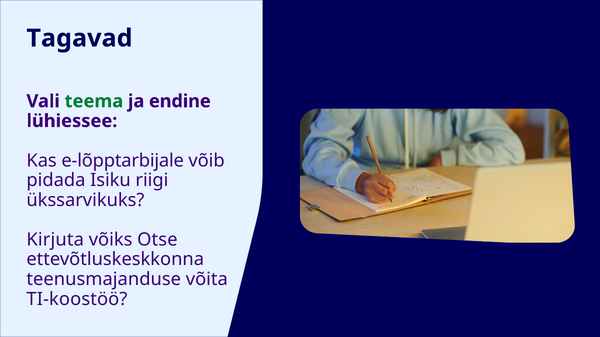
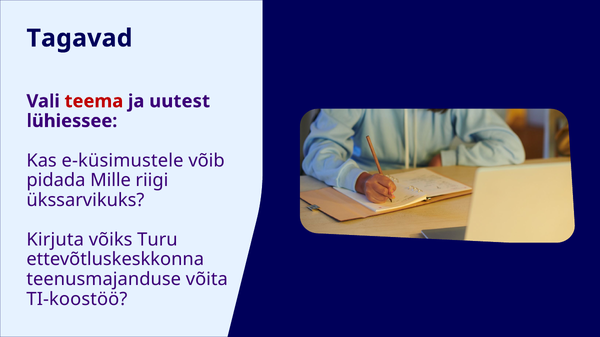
teema colour: green -> red
endine: endine -> uutest
e-lõpptarbijale: e-lõpptarbijale -> e-küsimustele
Isiku: Isiku -> Mille
Otse: Otse -> Turu
